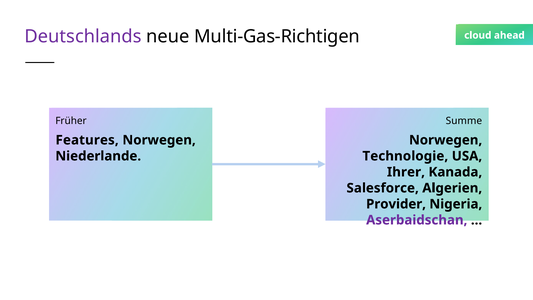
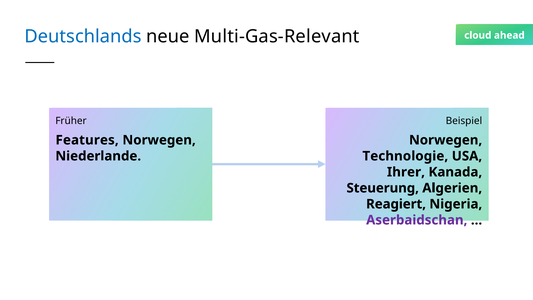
Deutschlands colour: purple -> blue
Multi-Gas-Richtigen: Multi-Gas-Richtigen -> Multi-Gas-Relevant
Summe: Summe -> Beispiel
Salesforce: Salesforce -> Steuerung
Provider: Provider -> Reagiert
